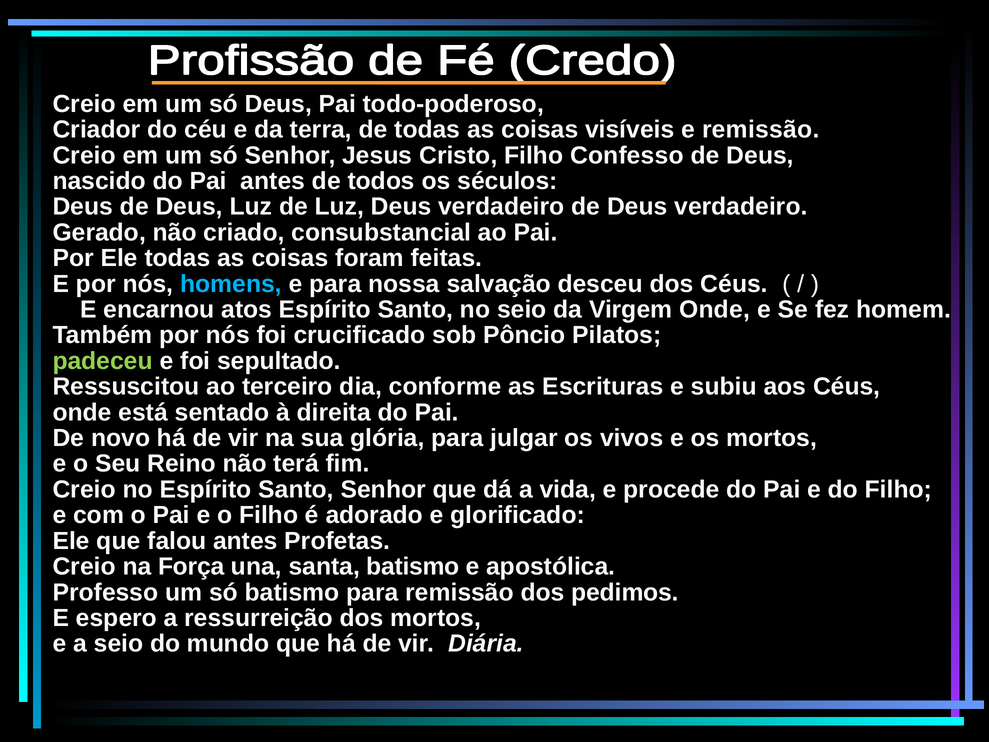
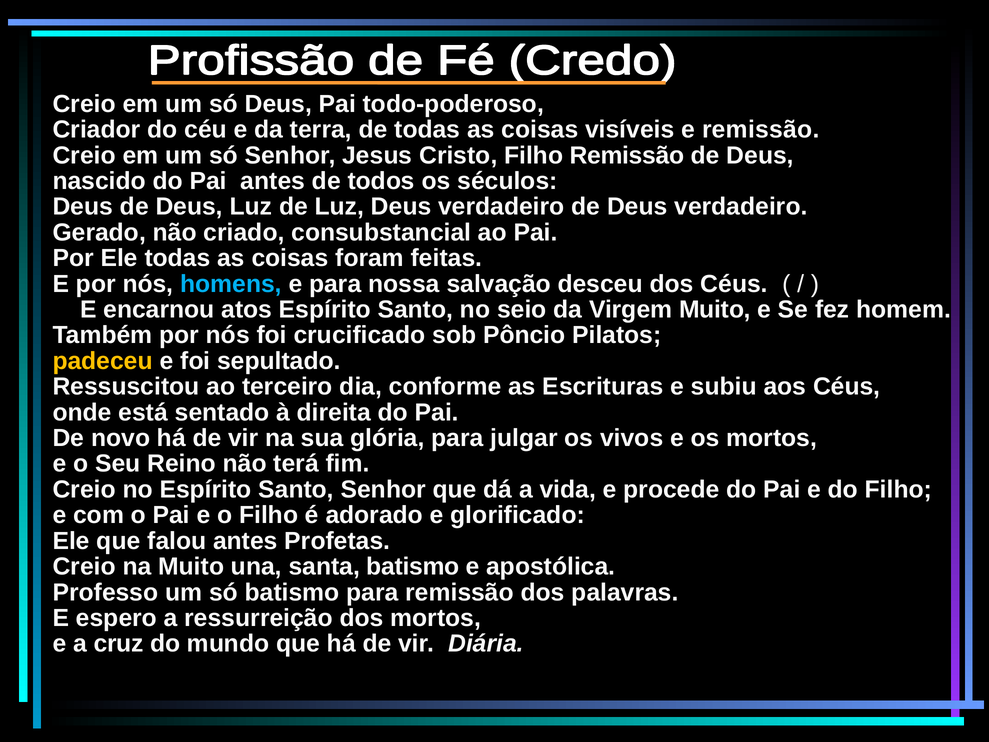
Filho Confesso: Confesso -> Remissão
Virgem Onde: Onde -> Muito
padeceu colour: light green -> yellow
na Força: Força -> Muito
pedimos: pedimos -> palavras
a seio: seio -> cruz
